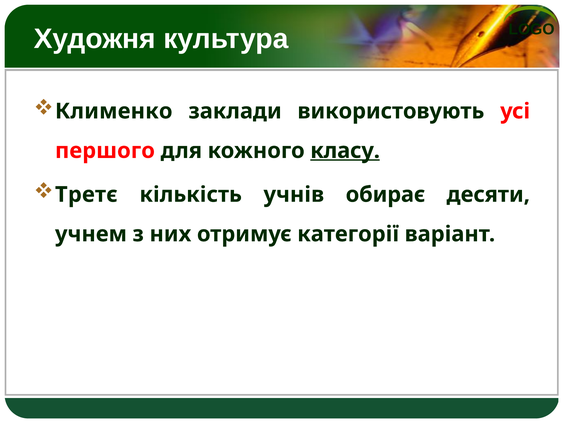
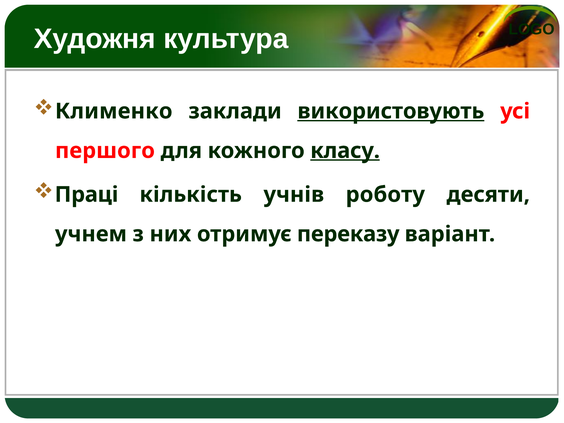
використовують underline: none -> present
Третє: Третє -> Праці
обирає: обирає -> роботу
категорії: категорії -> переказу
